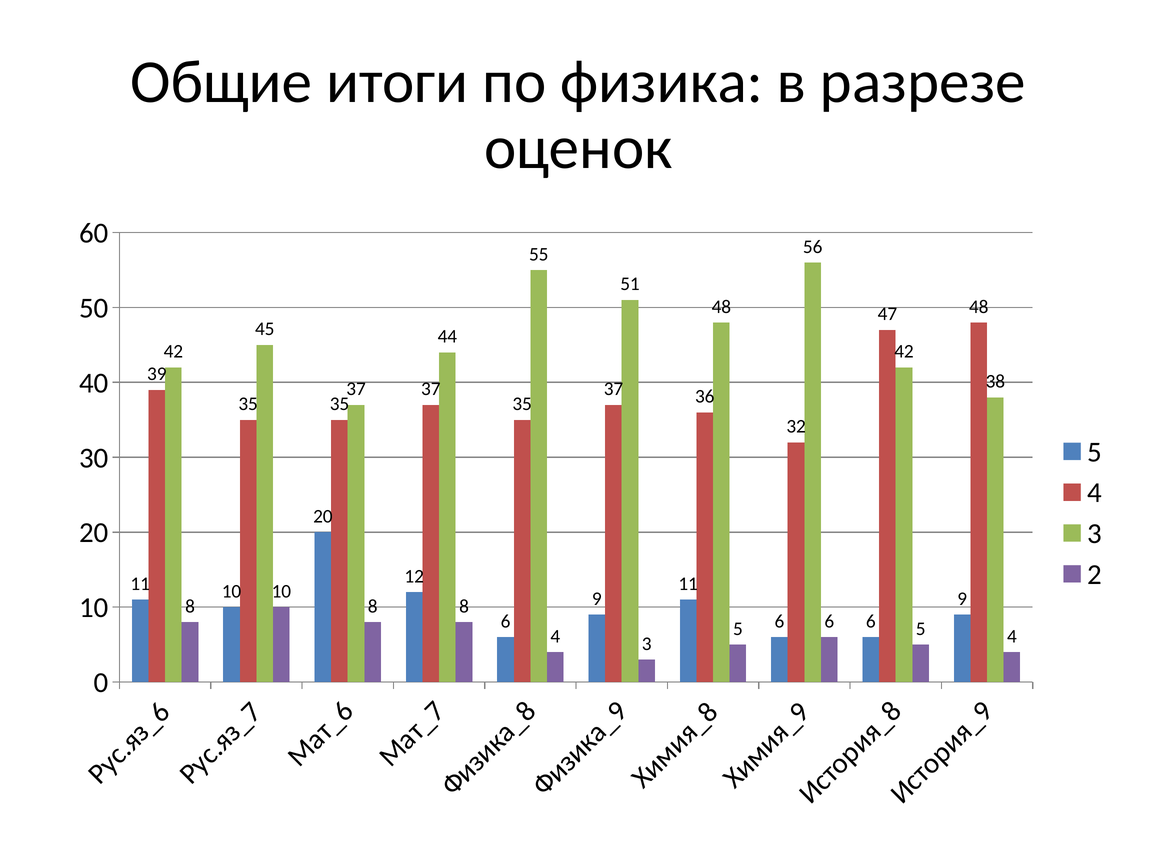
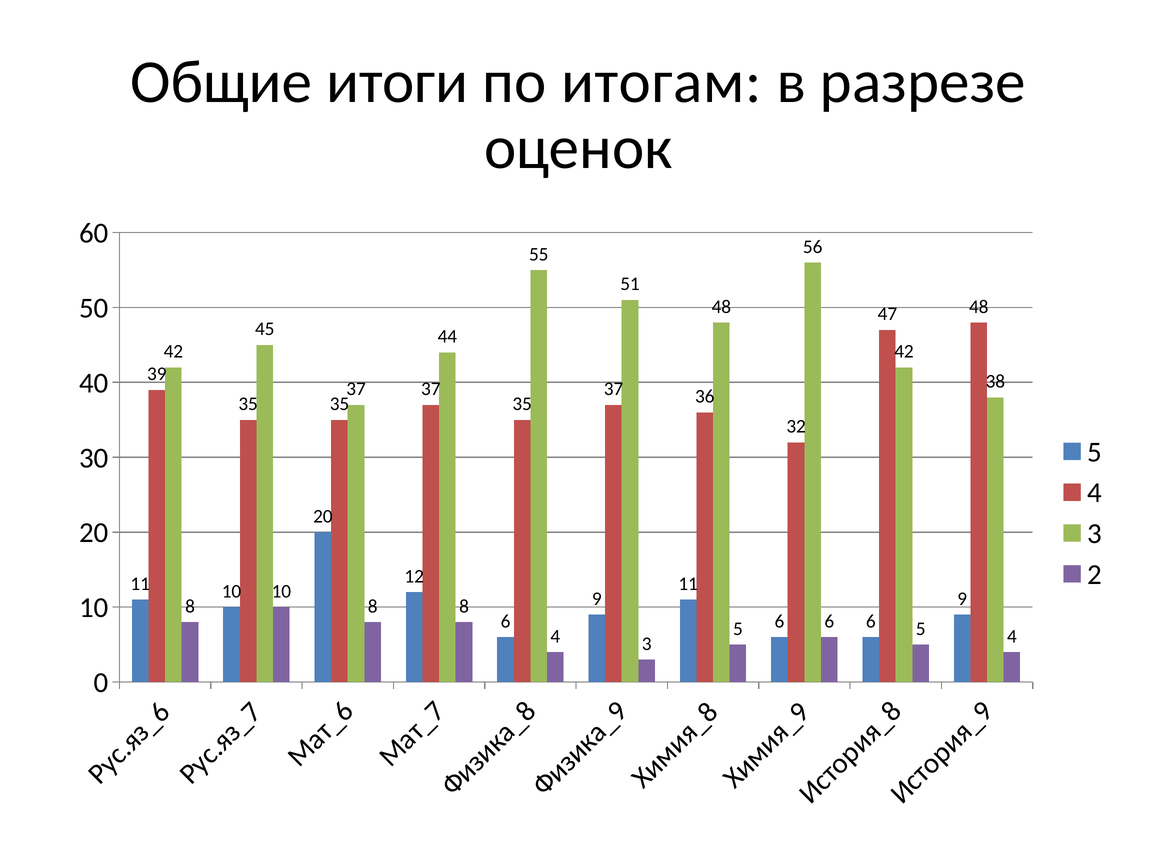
физика: физика -> итогам
